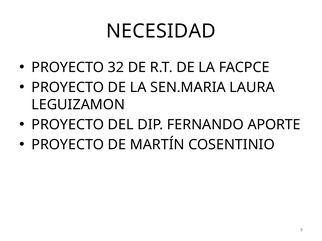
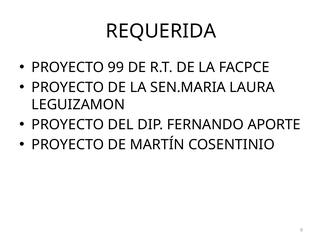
NECESIDAD: NECESIDAD -> REQUERIDA
32: 32 -> 99
